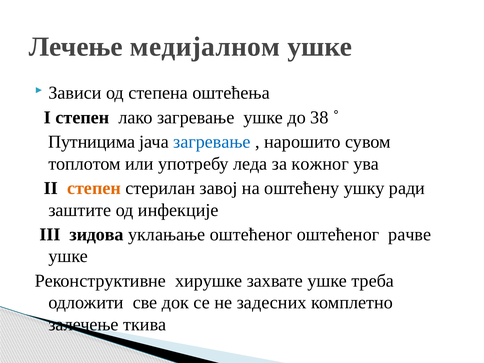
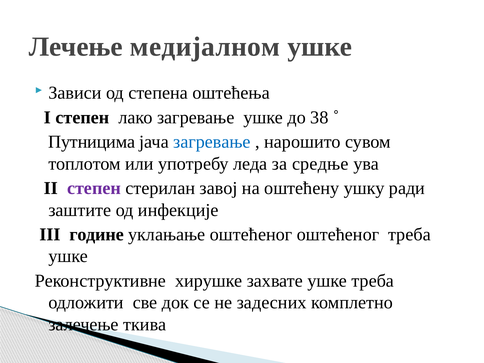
кожног: кожног -> средње
степен at (94, 188) colour: orange -> purple
зидова: зидова -> године
оштећеног рачве: рачве -> треба
